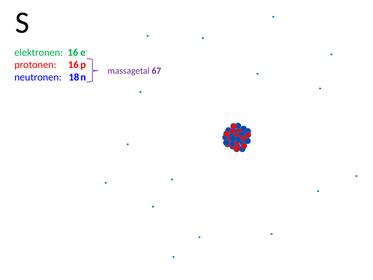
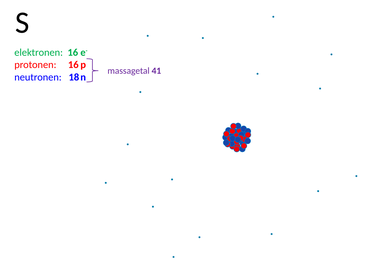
67: 67 -> 41
